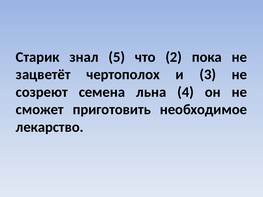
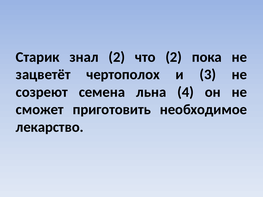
знал 5: 5 -> 2
